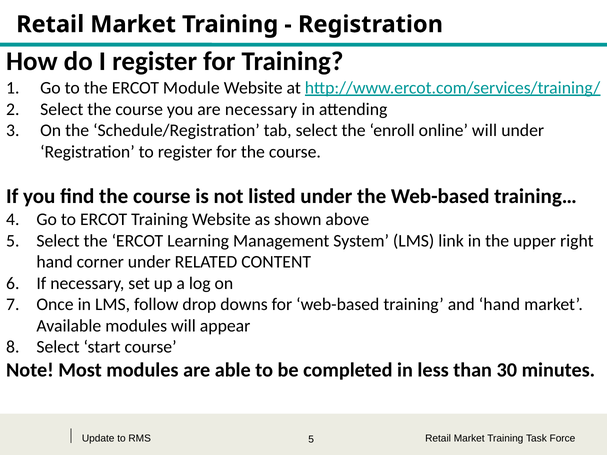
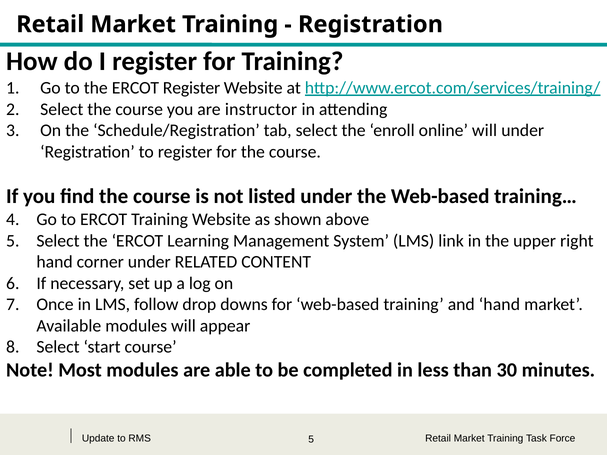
ERCOT Module: Module -> Register
are necessary: necessary -> instructor
